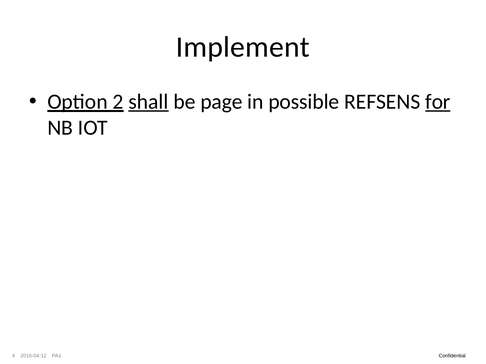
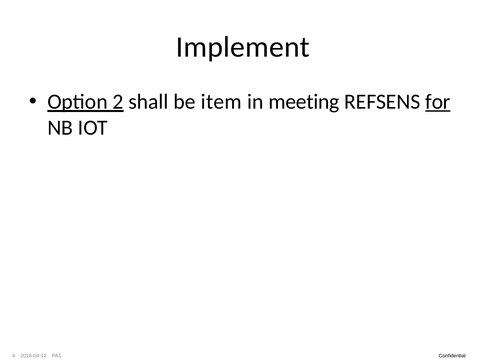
shall underline: present -> none
page: page -> item
possible: possible -> meeting
